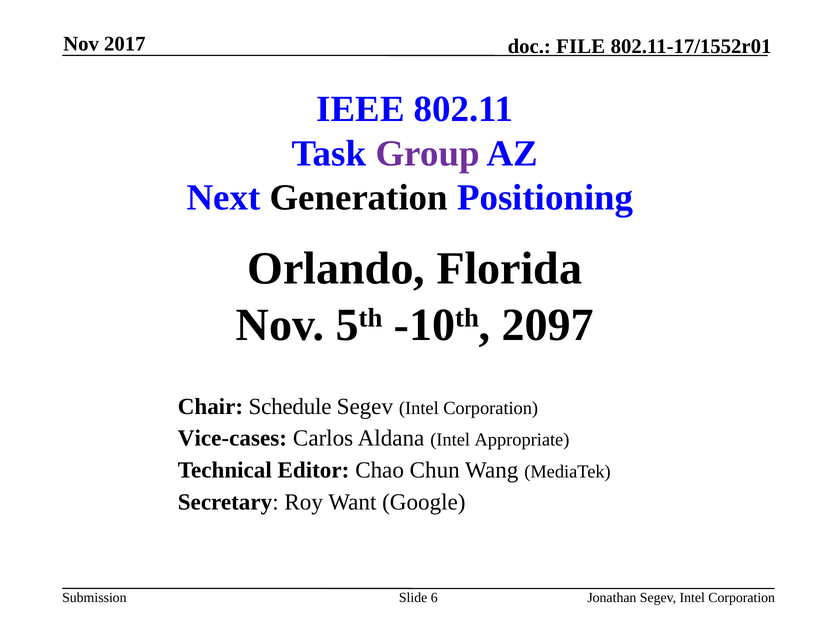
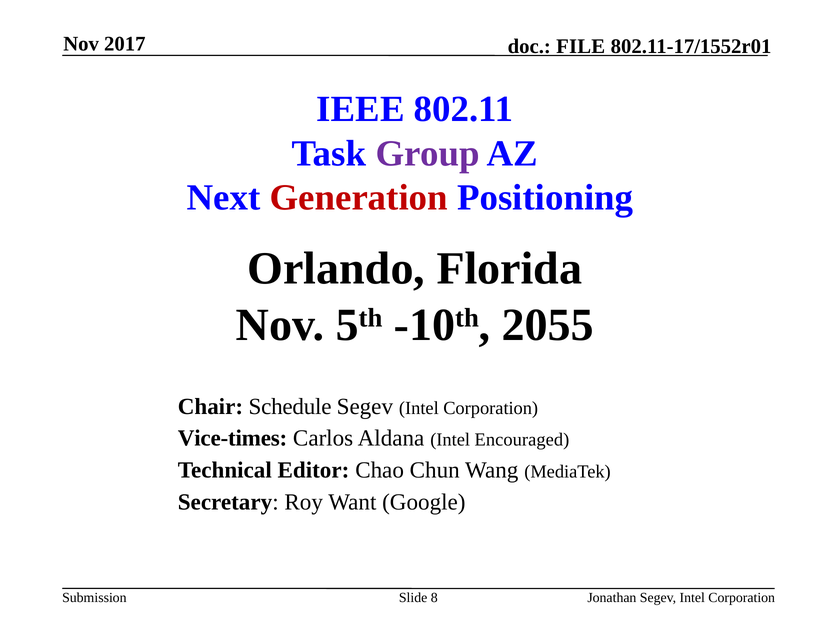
Generation colour: black -> red
2097: 2097 -> 2055
Vice-cases: Vice-cases -> Vice-times
Appropriate: Appropriate -> Encouraged
6: 6 -> 8
